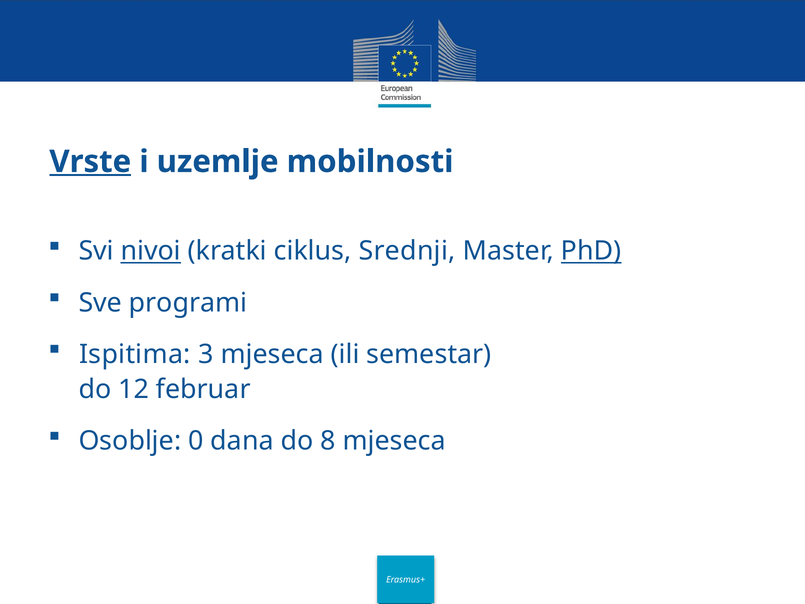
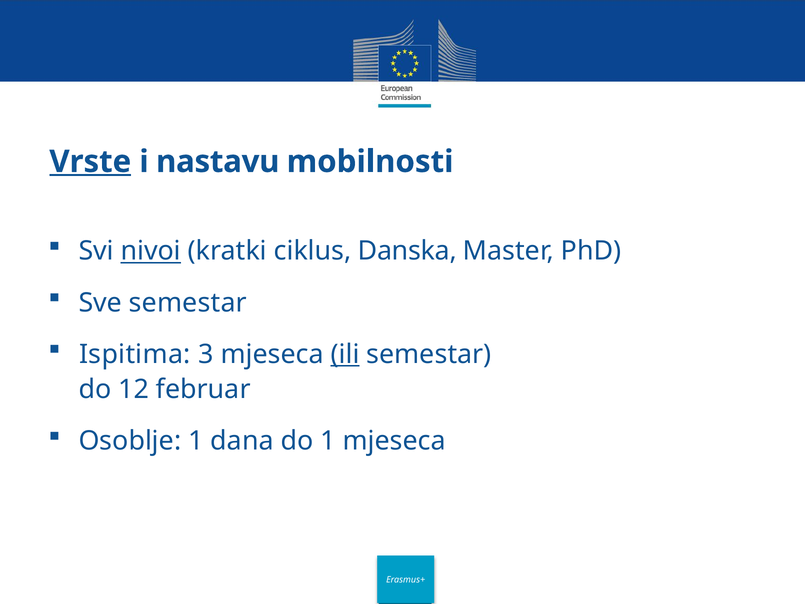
uzemlje: uzemlje -> nastavu
Srednji: Srednji -> Danska
PhD underline: present -> none
Sve programi: programi -> semestar
ili underline: none -> present
Osoblje 0: 0 -> 1
do 8: 8 -> 1
